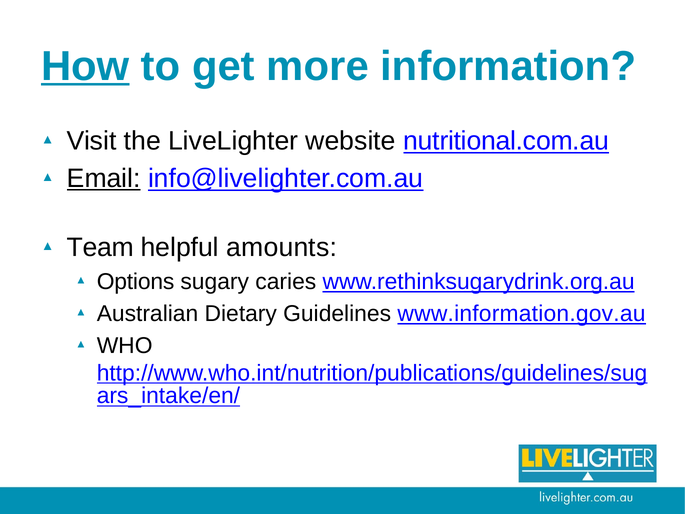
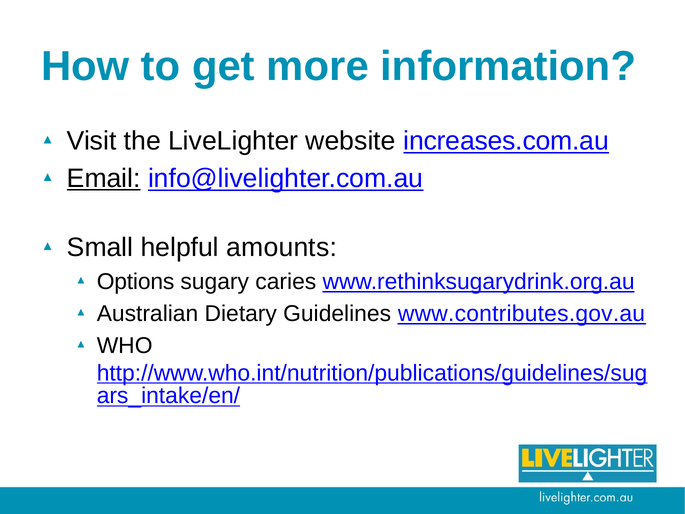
How underline: present -> none
nutritional.com.au: nutritional.com.au -> increases.com.au
Team: Team -> Small
www.information.gov.au: www.information.gov.au -> www.contributes.gov.au
